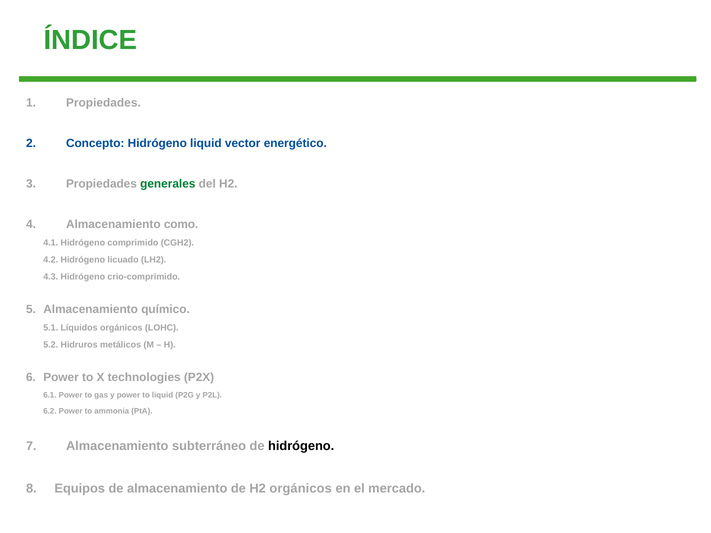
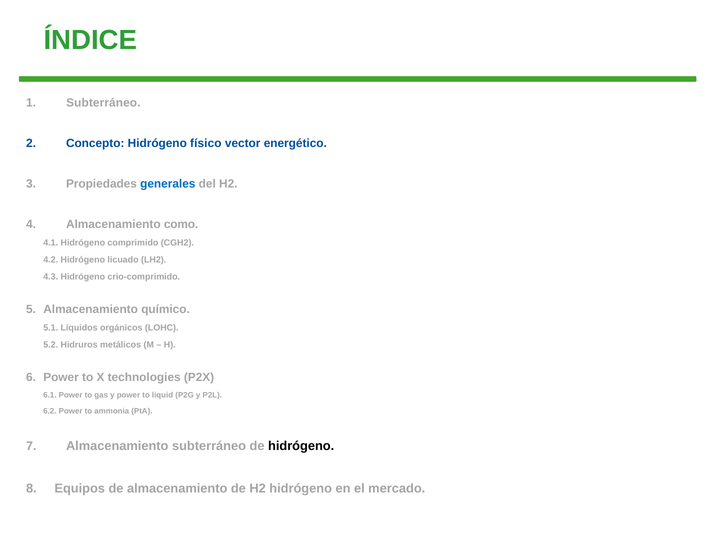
Propiedades at (103, 103): Propiedades -> Subterráneo
Hidrógeno liquid: liquid -> físico
generales colour: green -> blue
H2 orgánicos: orgánicos -> hidrógeno
